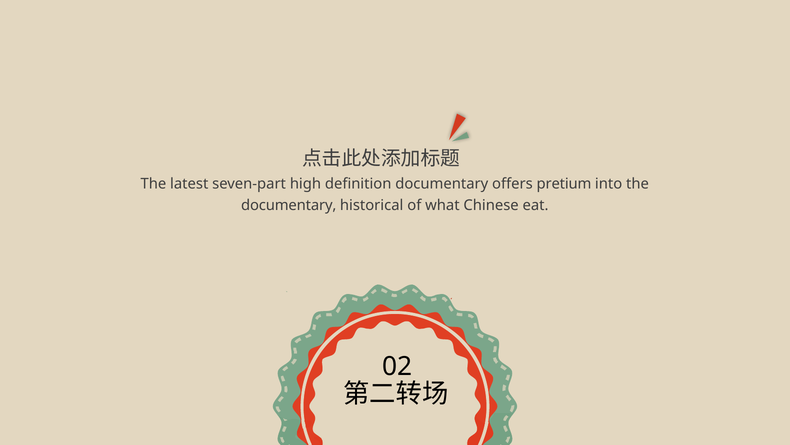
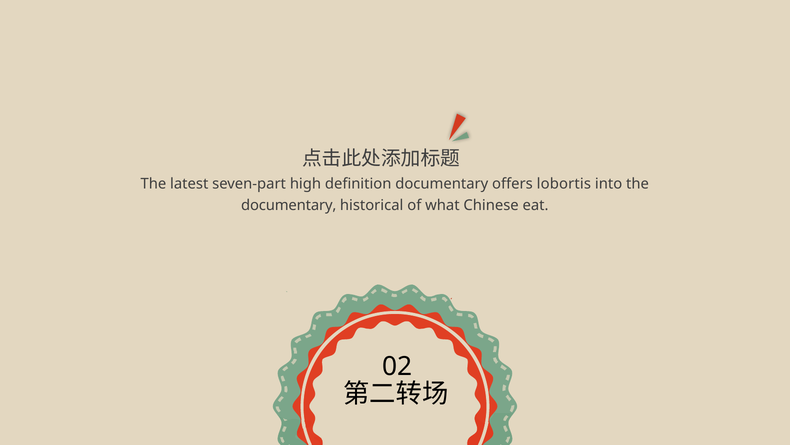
pretium: pretium -> lobortis
